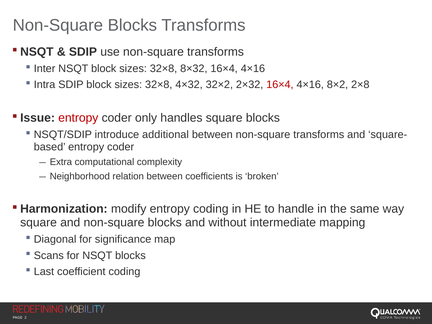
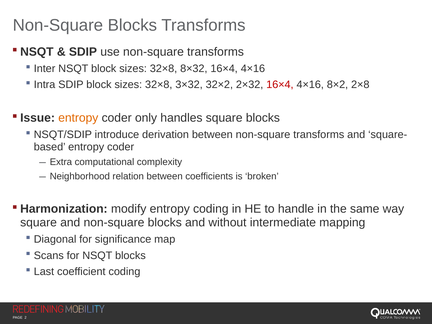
4×32: 4×32 -> 3×32
entropy at (78, 118) colour: red -> orange
additional: additional -> derivation
